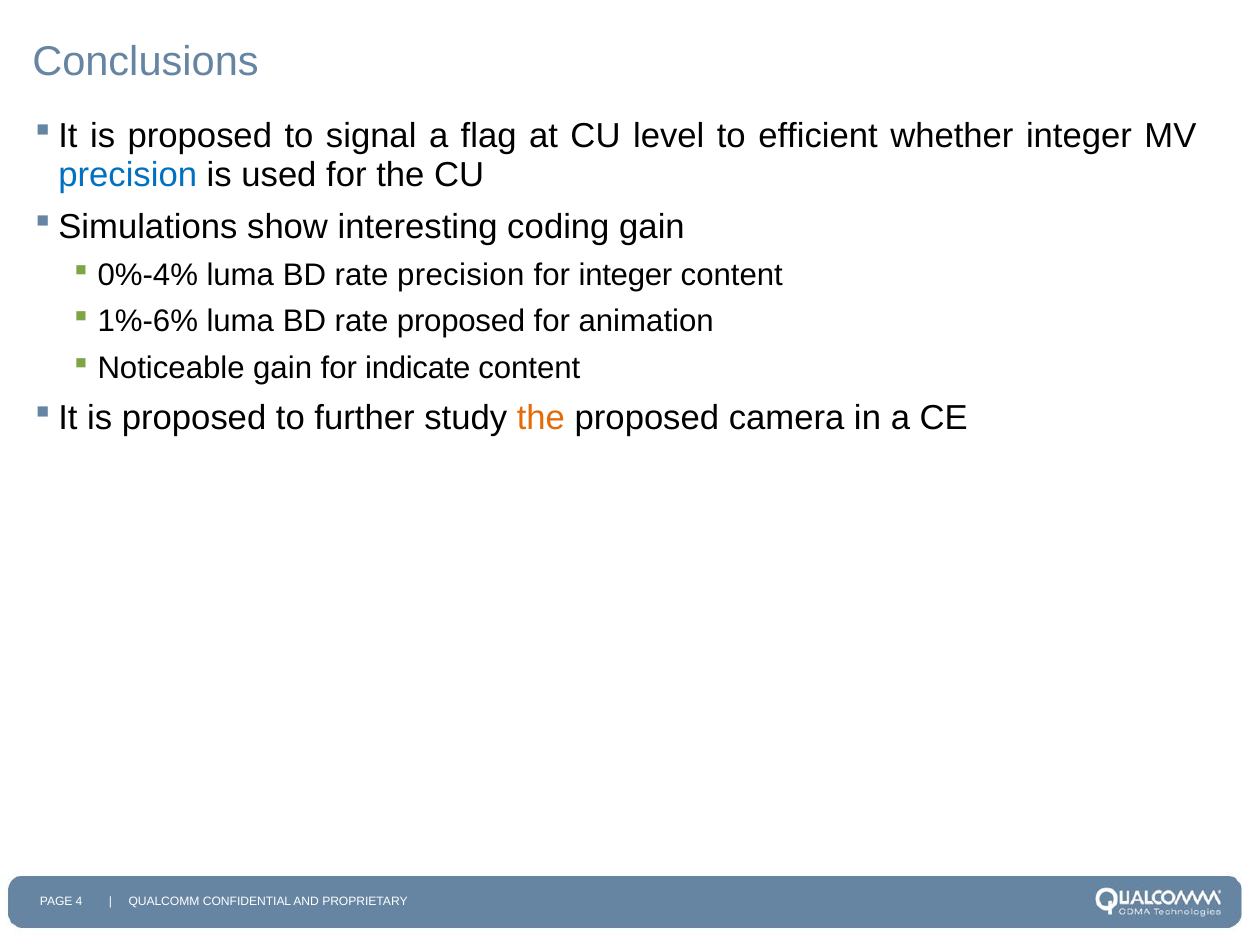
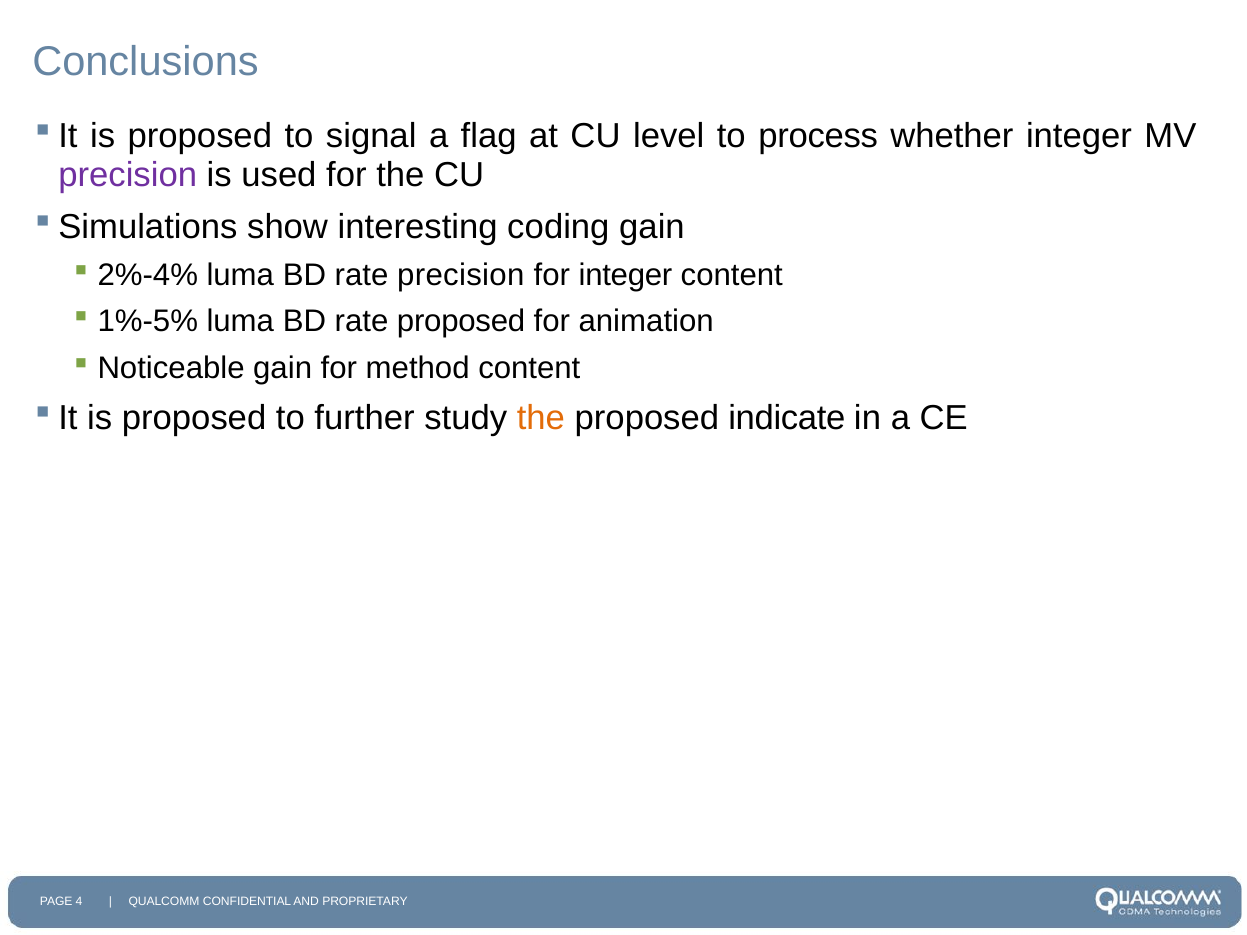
efficient: efficient -> process
precision at (128, 175) colour: blue -> purple
0%-4%: 0%-4% -> 2%-4%
1%-6%: 1%-6% -> 1%-5%
indicate: indicate -> method
camera: camera -> indicate
